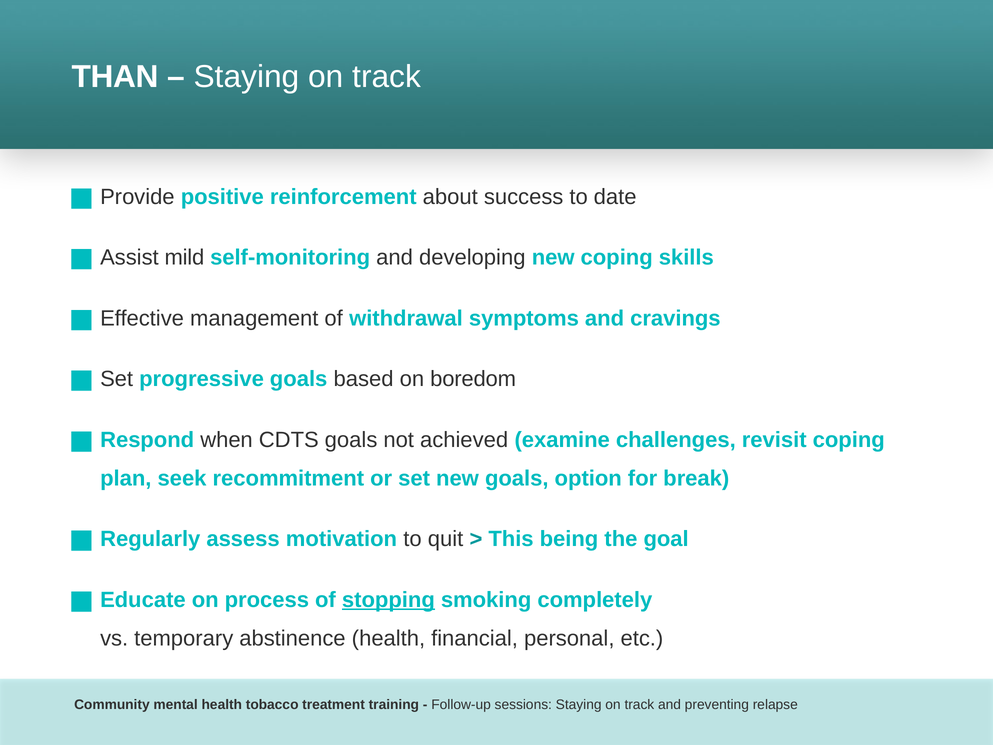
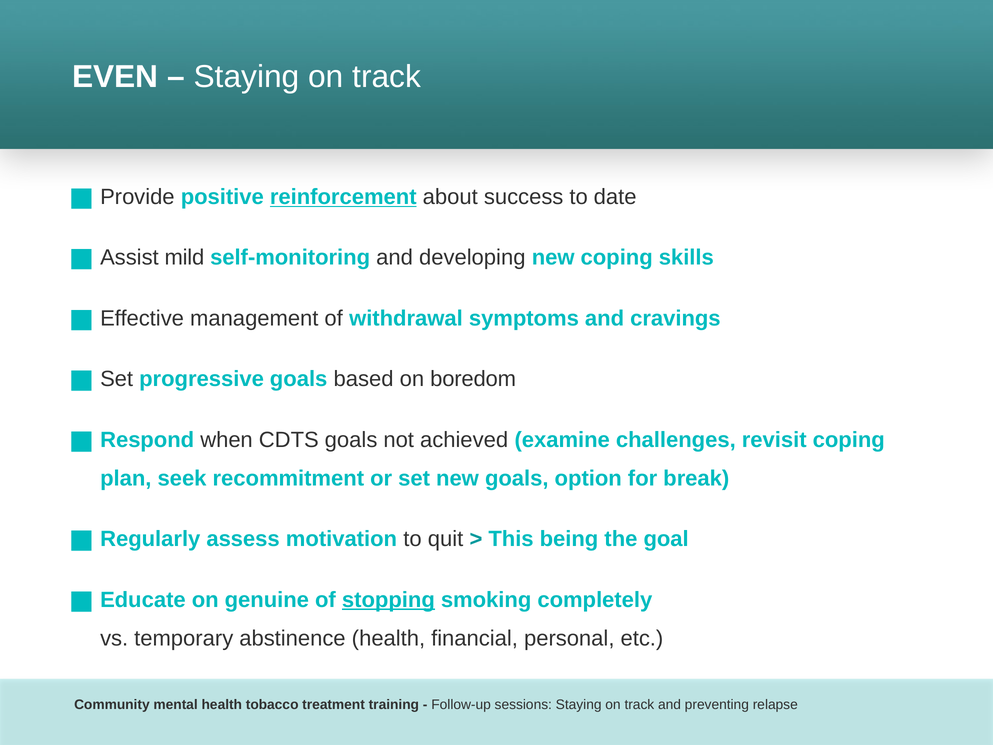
THAN: THAN -> EVEN
reinforcement underline: none -> present
process: process -> genuine
